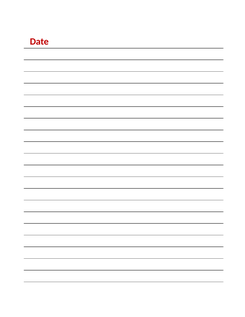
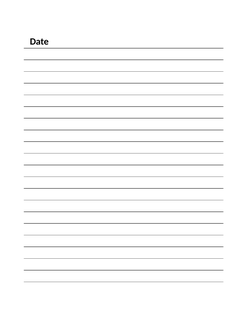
Date colour: red -> black
